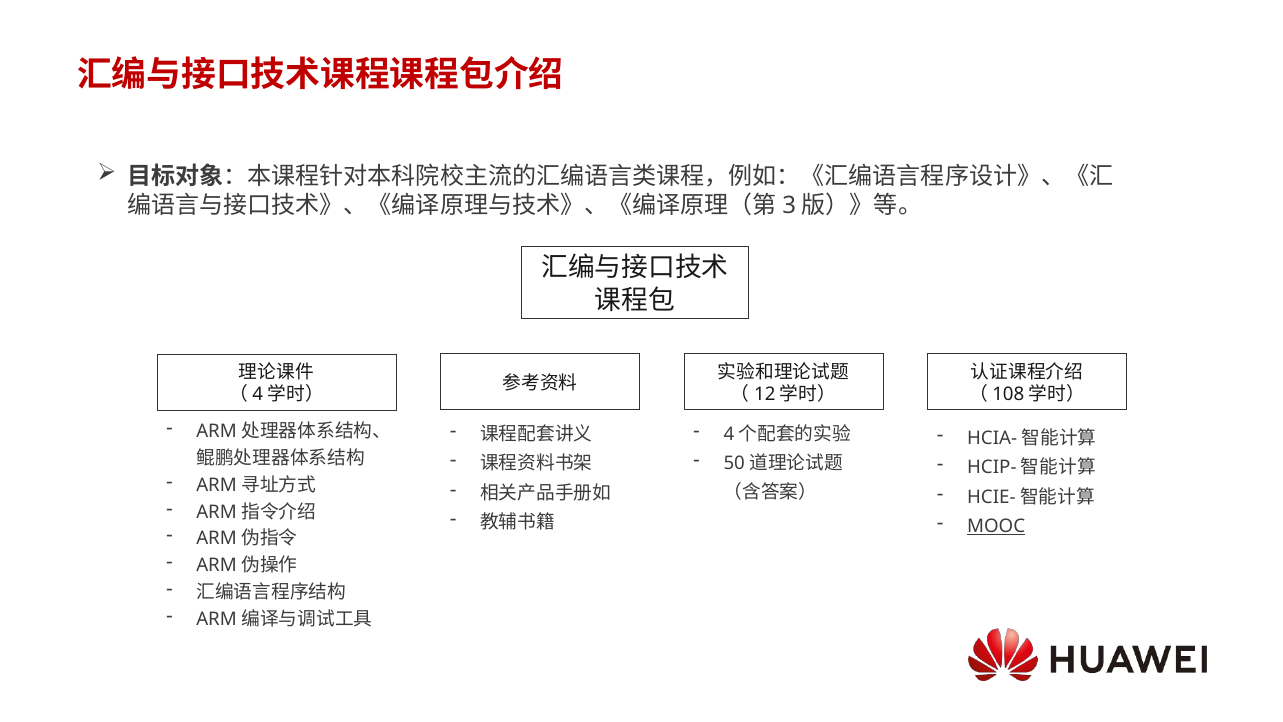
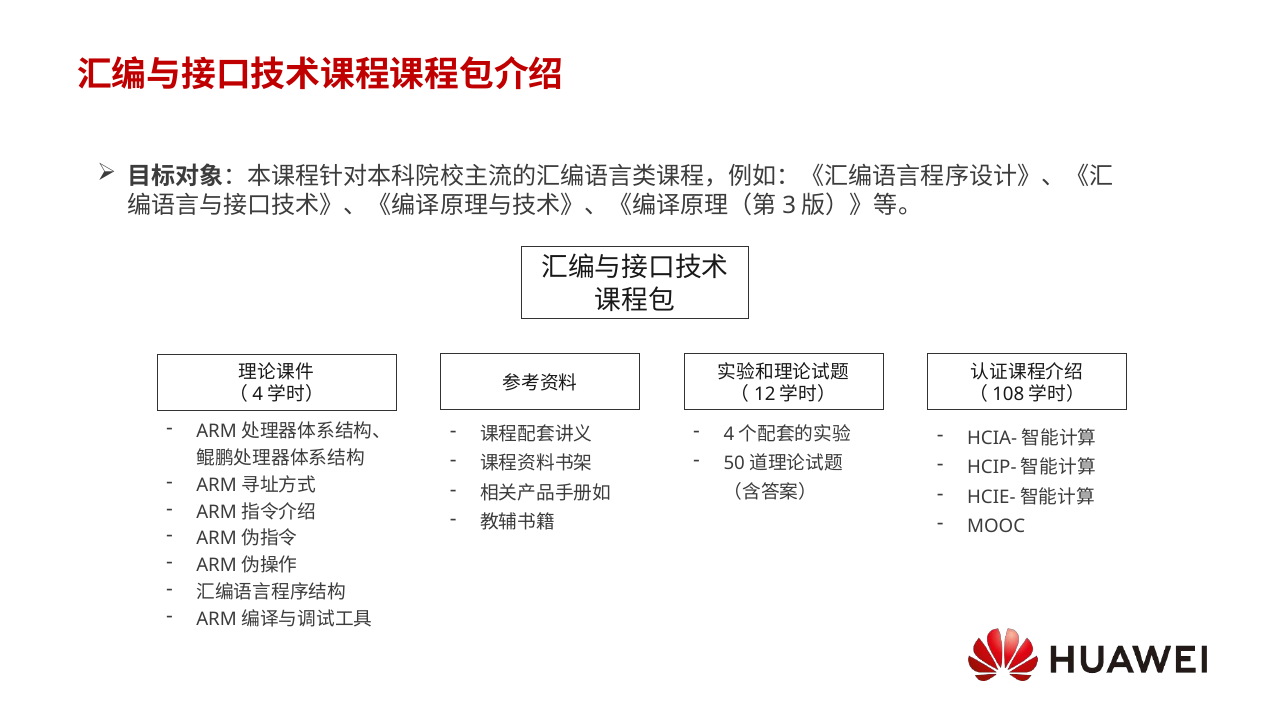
MOOC underline: present -> none
